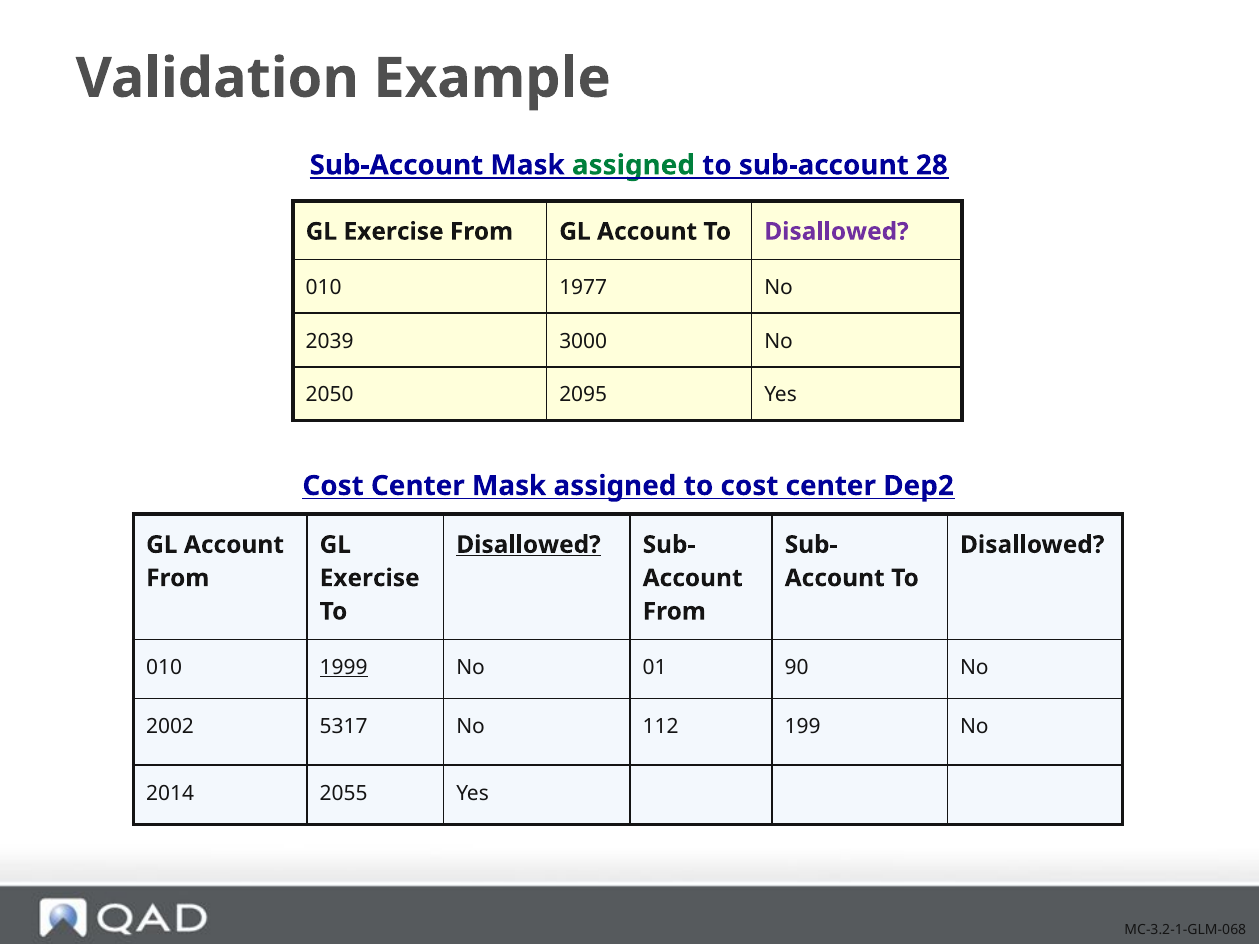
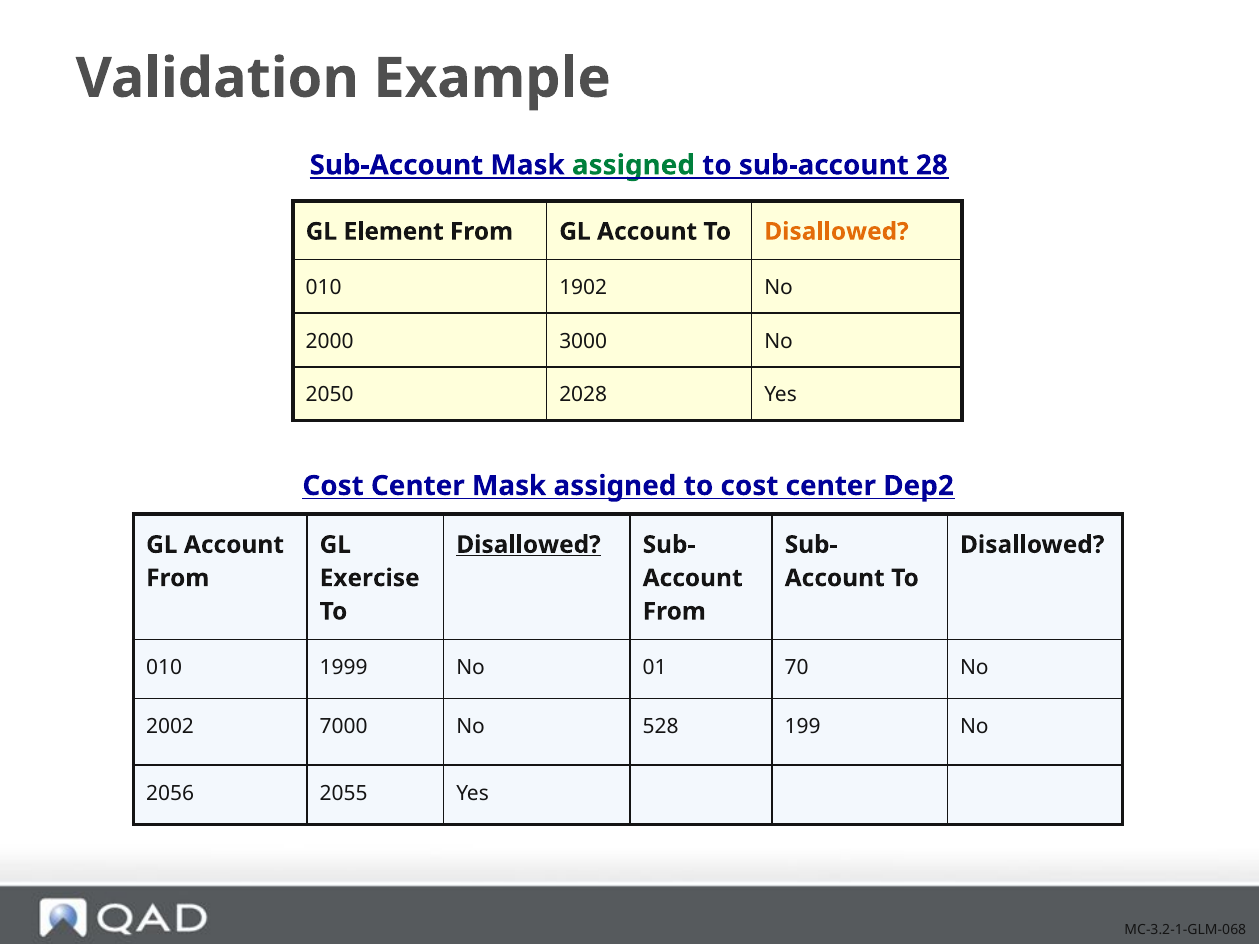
Exercise at (394, 232): Exercise -> Element
Disallowed at (836, 232) colour: purple -> orange
1977: 1977 -> 1902
2039: 2039 -> 2000
2095: 2095 -> 2028
1999 underline: present -> none
90: 90 -> 70
5317: 5317 -> 7000
112: 112 -> 528
2014: 2014 -> 2056
